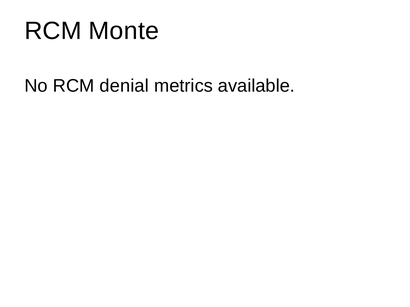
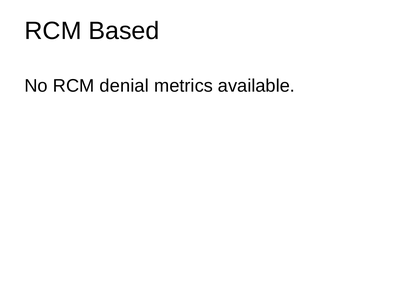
Monte: Monte -> Based
